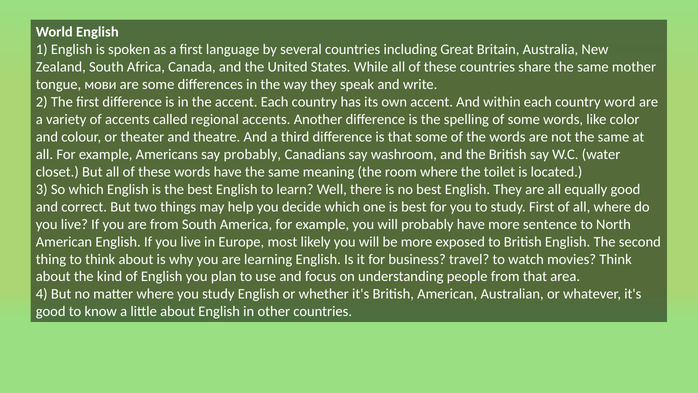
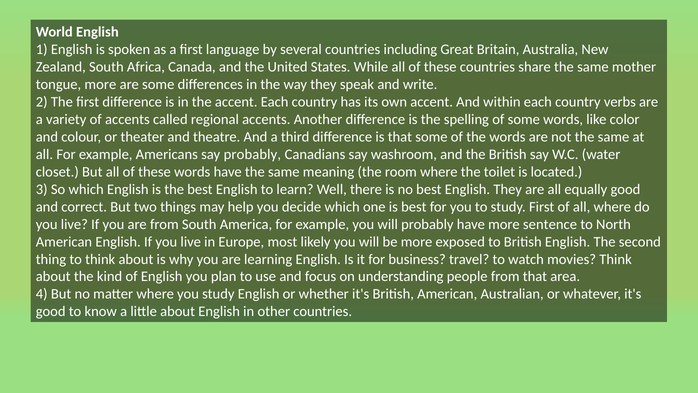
tongue мови: мови -> more
word: word -> verbs
